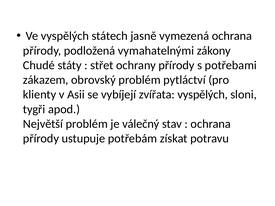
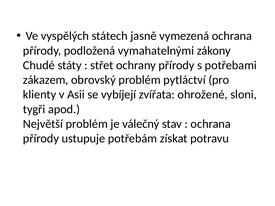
zvířata vyspělých: vyspělých -> ohrožené
